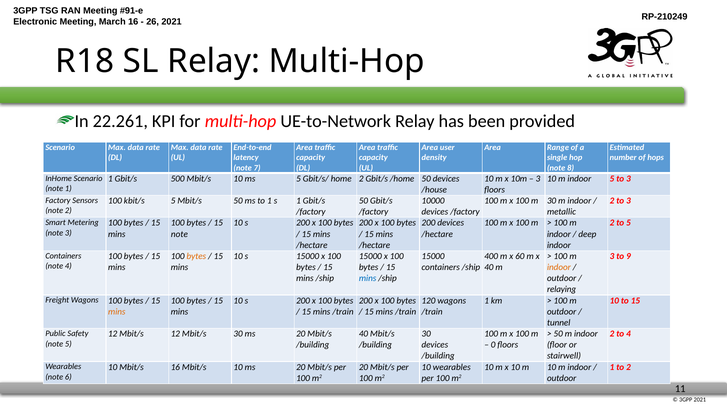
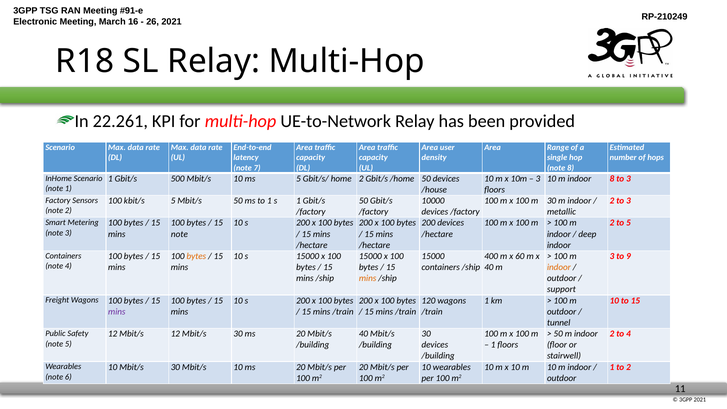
indoor 5: 5 -> 8
mins at (368, 278) colour: blue -> orange
relaying: relaying -> support
mins at (117, 312) colour: orange -> purple
0 at (493, 345): 0 -> 1
10 Mbit/s 16: 16 -> 30
